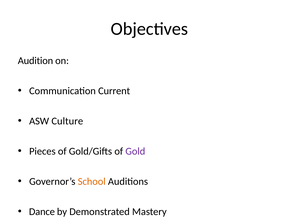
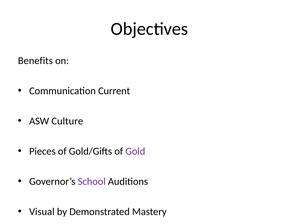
Audition: Audition -> Benefits
School colour: orange -> purple
Dance: Dance -> Visual
